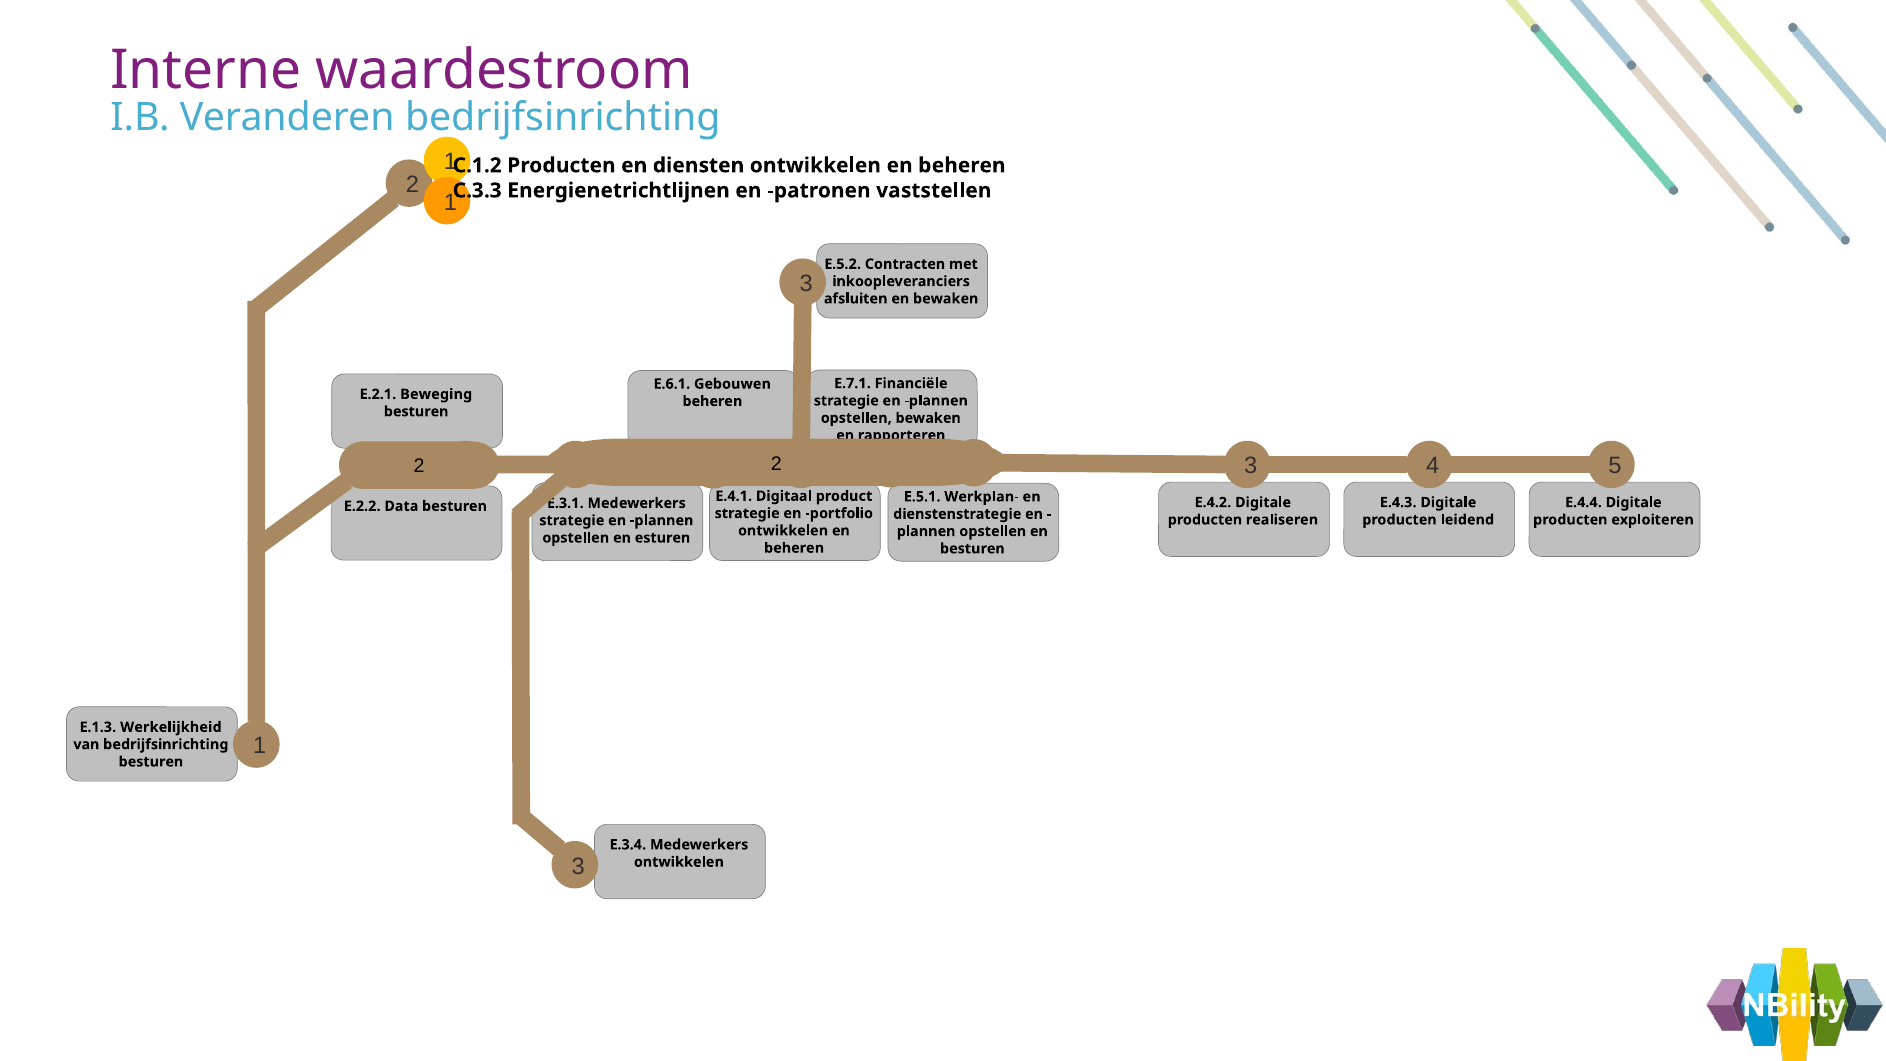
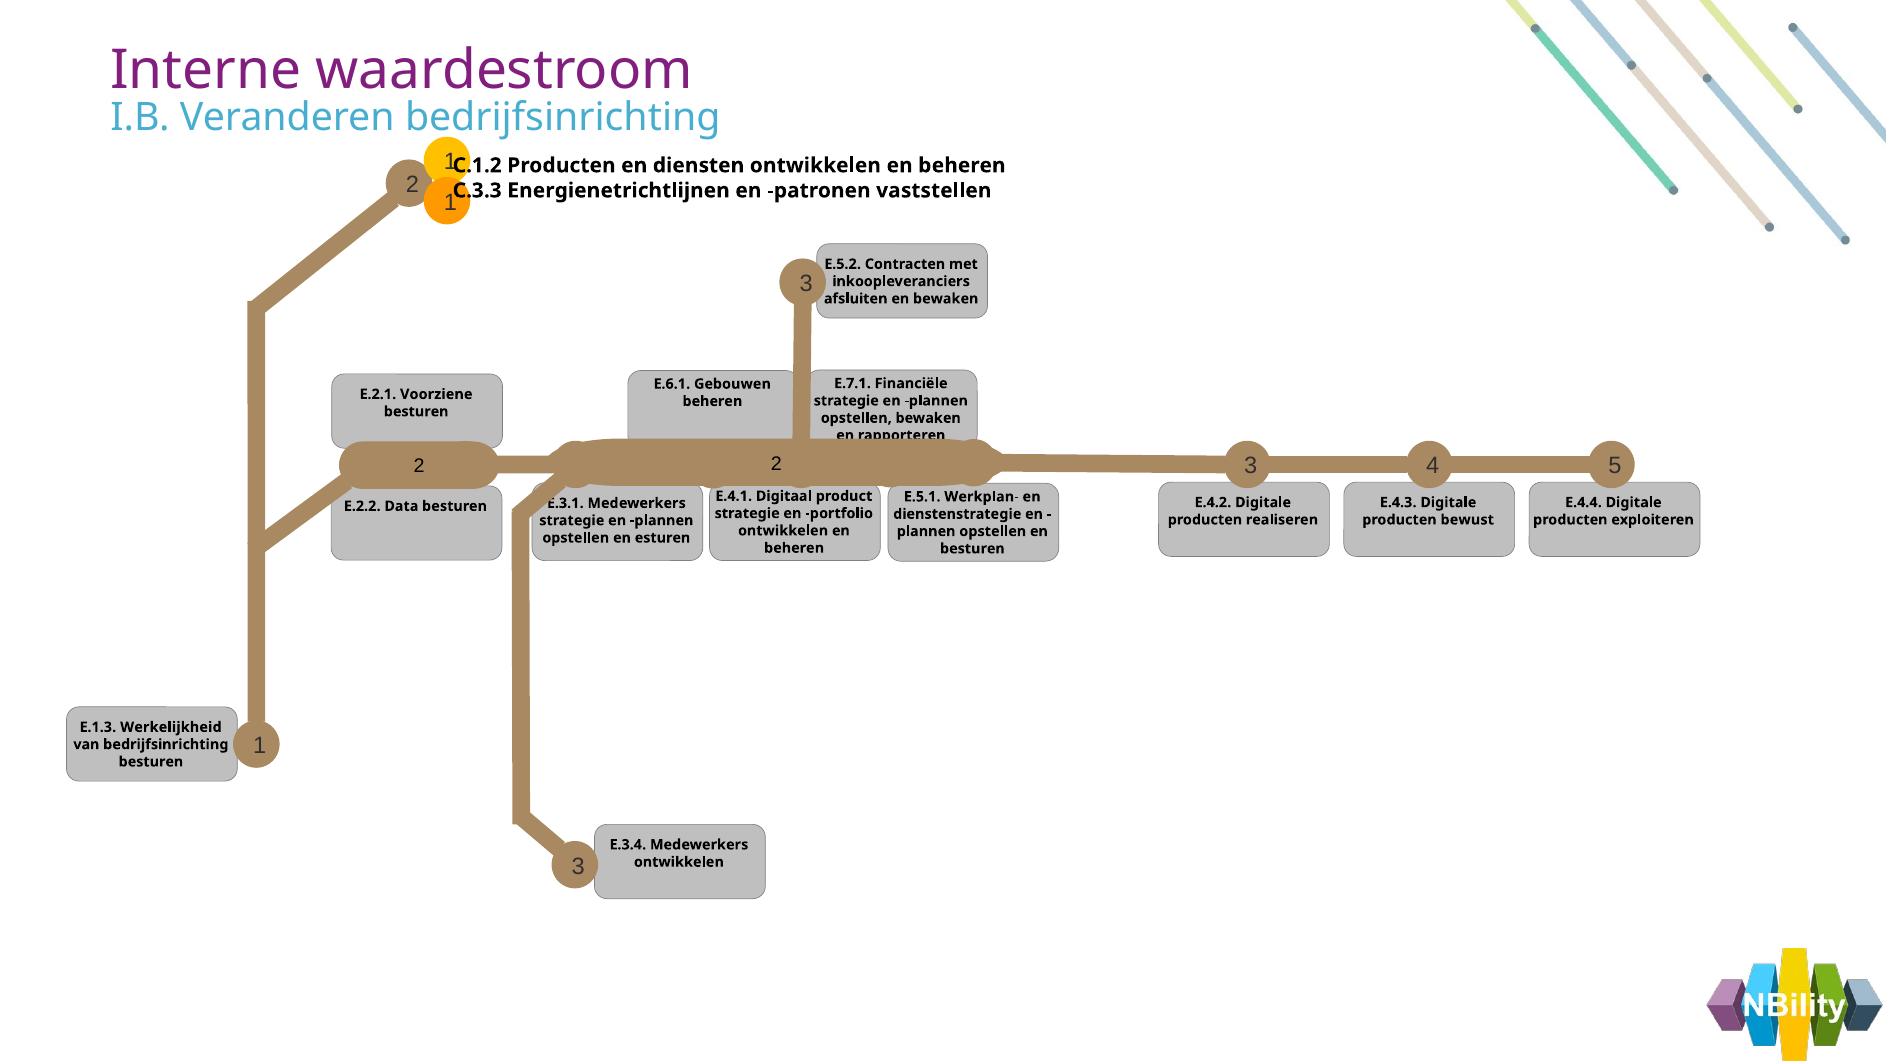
Beweging: Beweging -> Voorziene
leidend: leidend -> bewust
